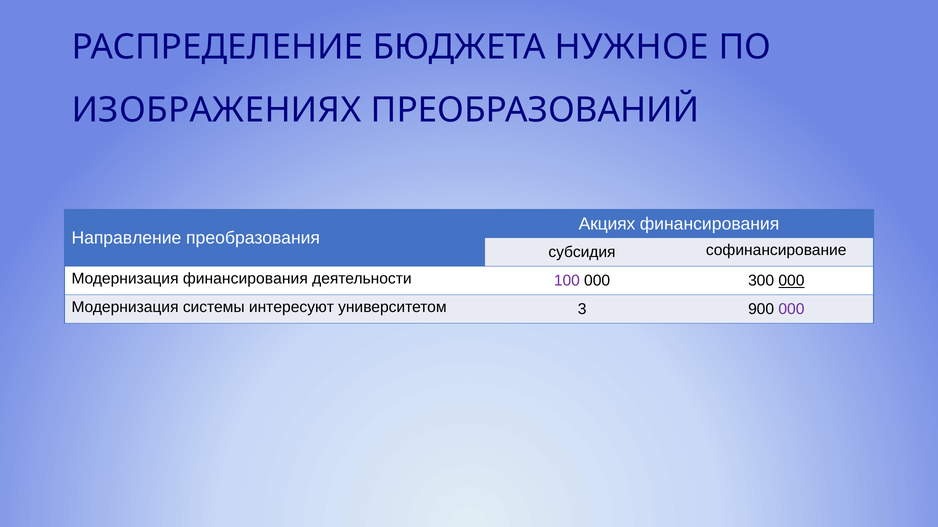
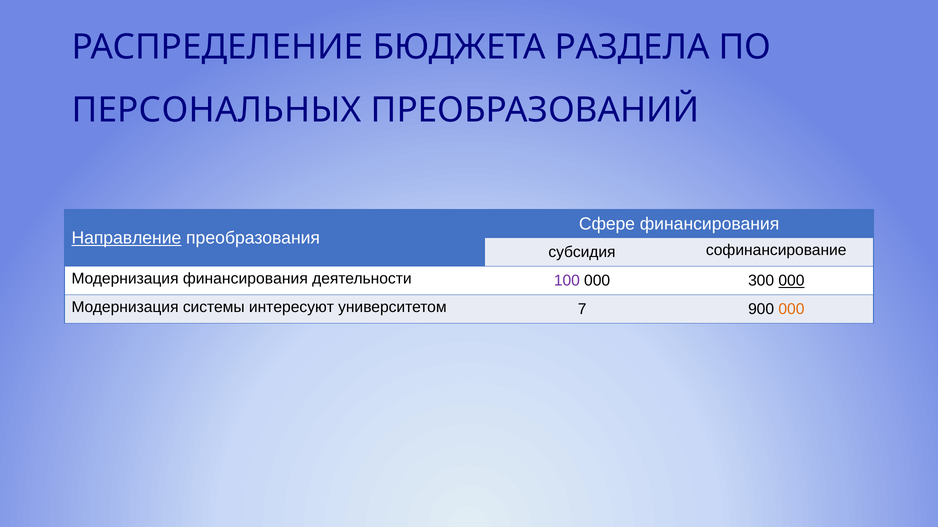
НУЖНОЕ: НУЖНОЕ -> РАЗДЕЛА
ИЗОБРАЖЕНИЯХ: ИЗОБРАЖЕНИЯХ -> ПЕРСОНАЛЬНЫХ
Акциях: Акциях -> Сфере
Направление underline: none -> present
3: 3 -> 7
000 at (791, 310) colour: purple -> orange
